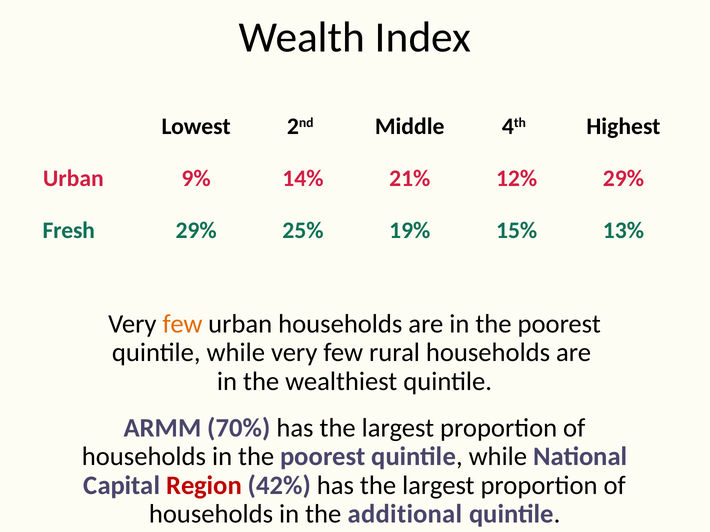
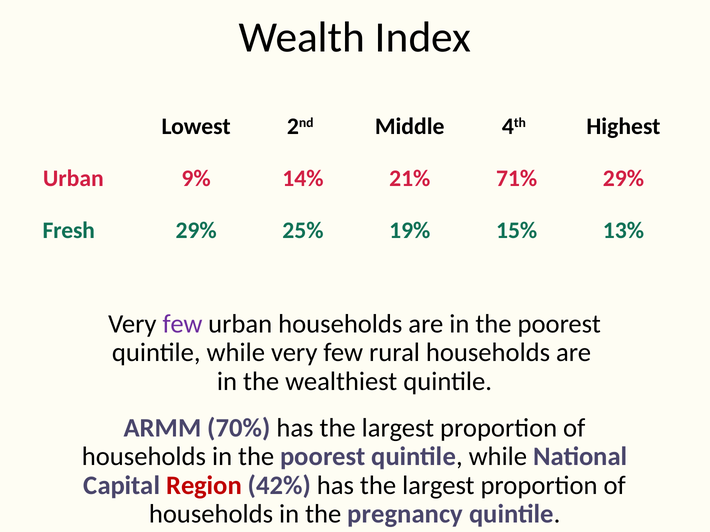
12%: 12% -> 71%
few at (182, 324) colour: orange -> purple
additional: additional -> pregnancy
